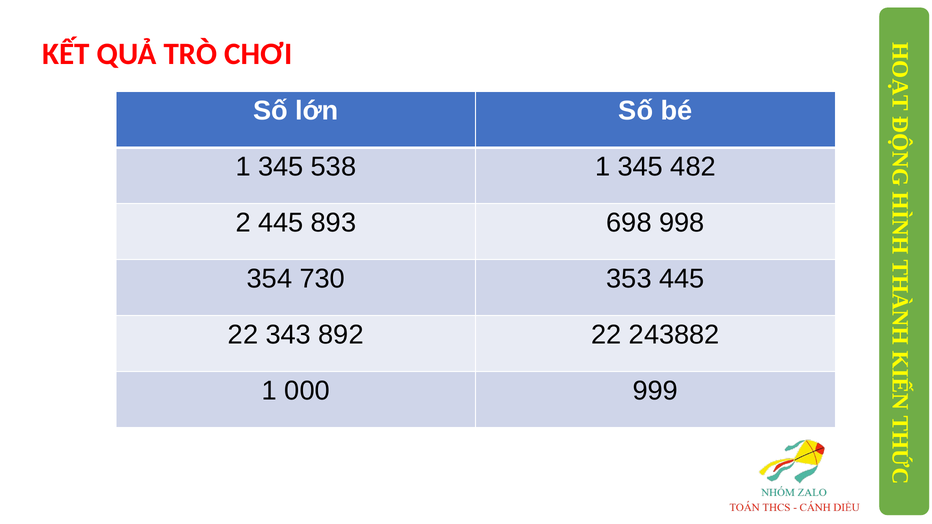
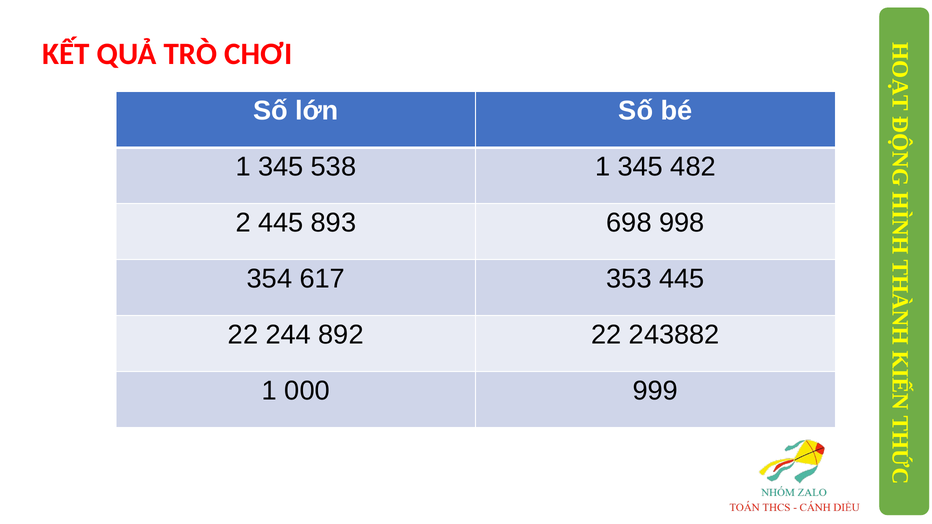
730: 730 -> 617
343: 343 -> 244
